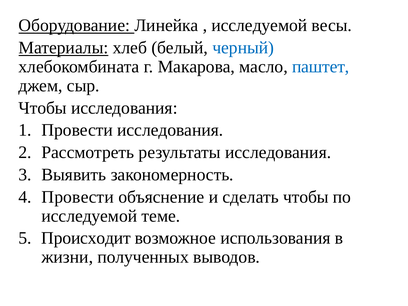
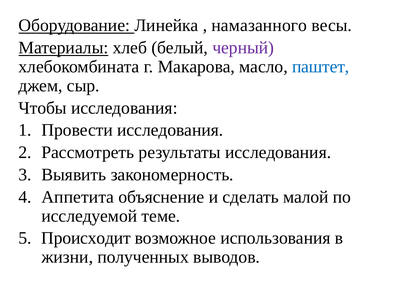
исследуемой at (259, 25): исследуемой -> намазанного
черный colour: blue -> purple
Провести at (78, 197): Провести -> Аппетита
сделать чтобы: чтобы -> малой
